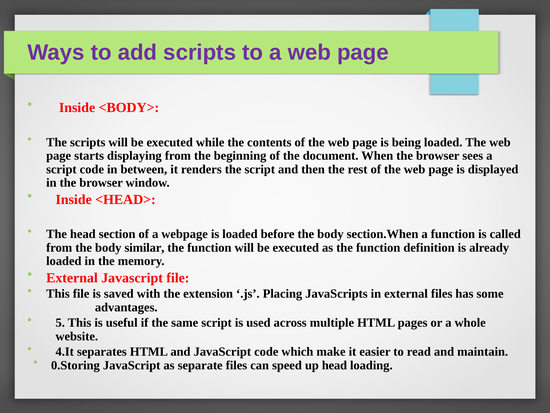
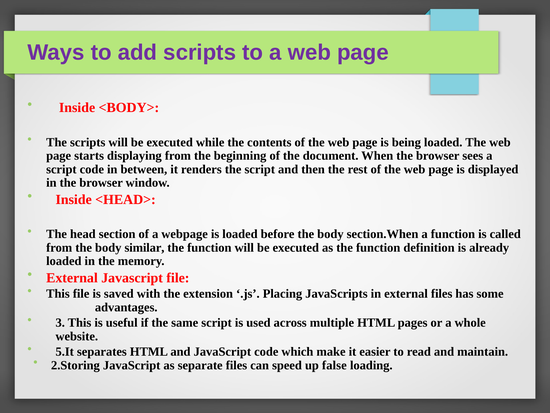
5: 5 -> 3
4.It: 4.It -> 5.It
0.Storing: 0.Storing -> 2.Storing
up head: head -> false
